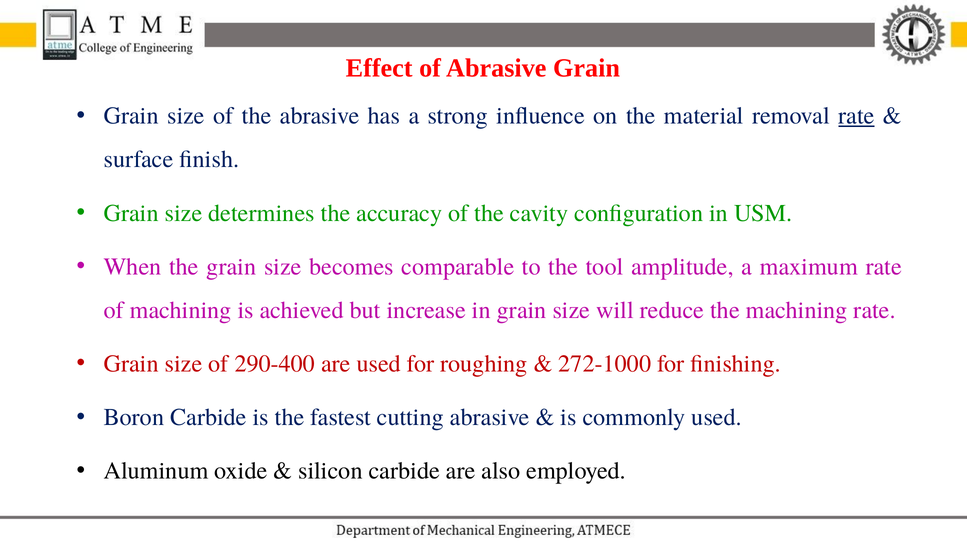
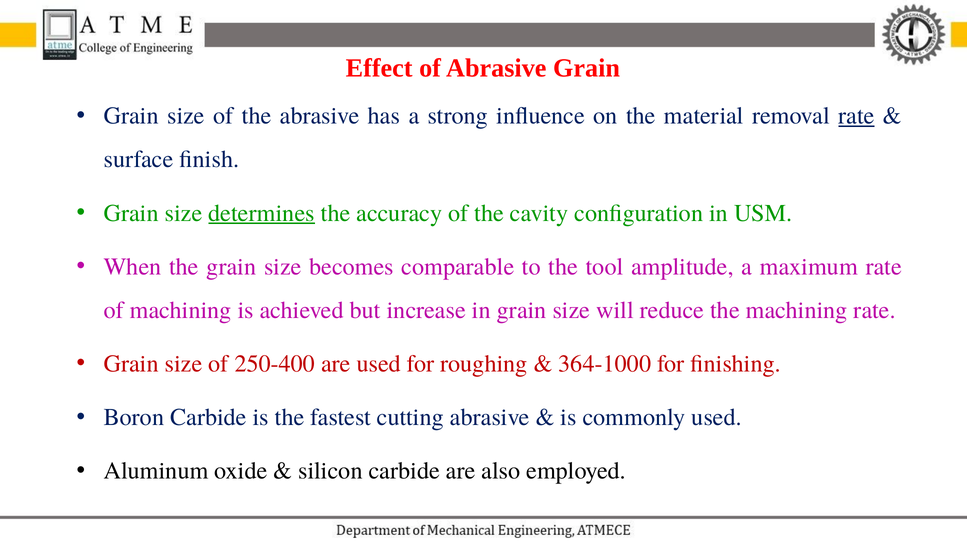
determines underline: none -> present
290-400: 290-400 -> 250-400
272-1000: 272-1000 -> 364-1000
